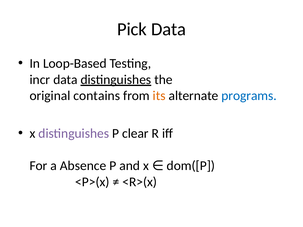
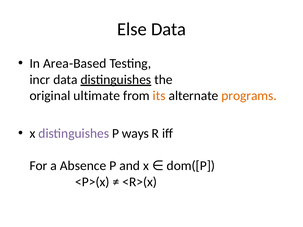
Pick: Pick -> Else
Loop-Based: Loop-Based -> Area-Based
contains: contains -> ultimate
programs colour: blue -> orange
clear: clear -> ways
